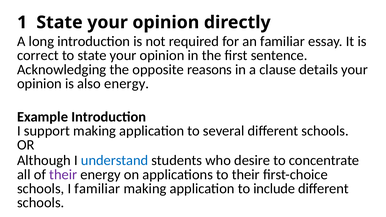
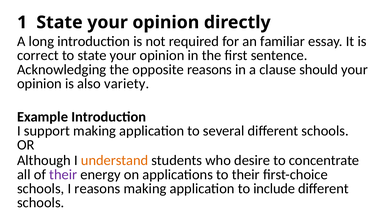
details: details -> should
also energy: energy -> variety
understand colour: blue -> orange
I familiar: familiar -> reasons
